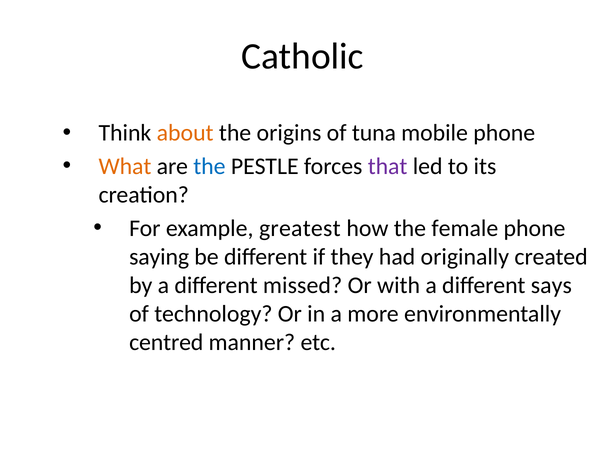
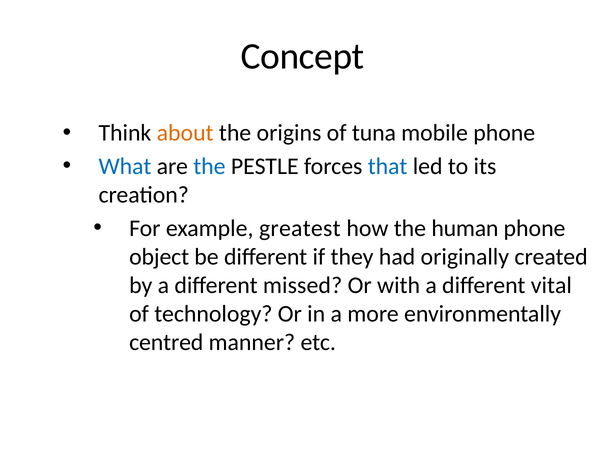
Catholic: Catholic -> Concept
What colour: orange -> blue
that colour: purple -> blue
female: female -> human
saying: saying -> object
says: says -> vital
